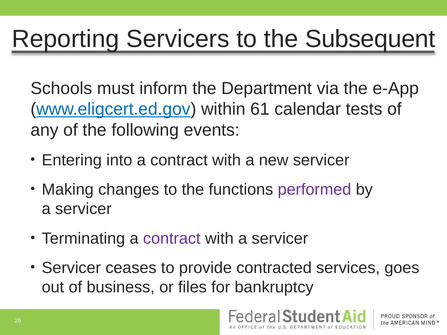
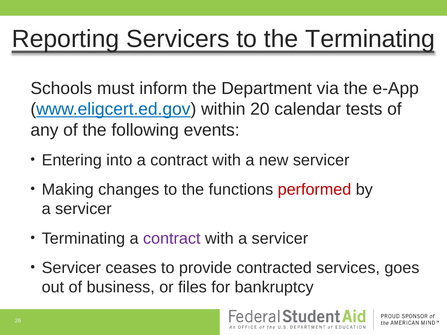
the Subsequent: Subsequent -> Terminating
61: 61 -> 20
performed colour: purple -> red
